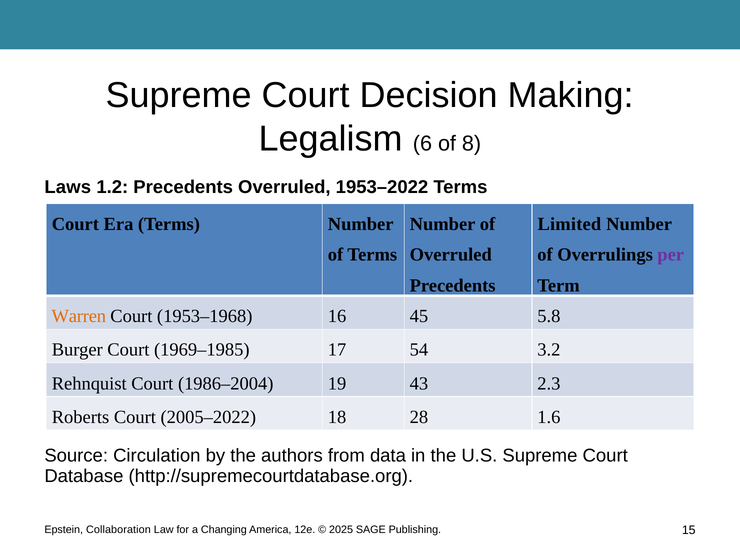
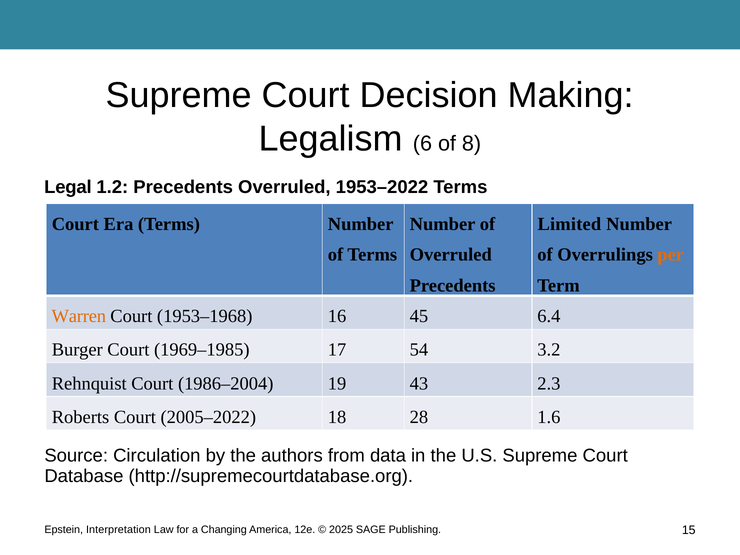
Laws: Laws -> Legal
per colour: purple -> orange
5.8: 5.8 -> 6.4
Collaboration: Collaboration -> Interpretation
